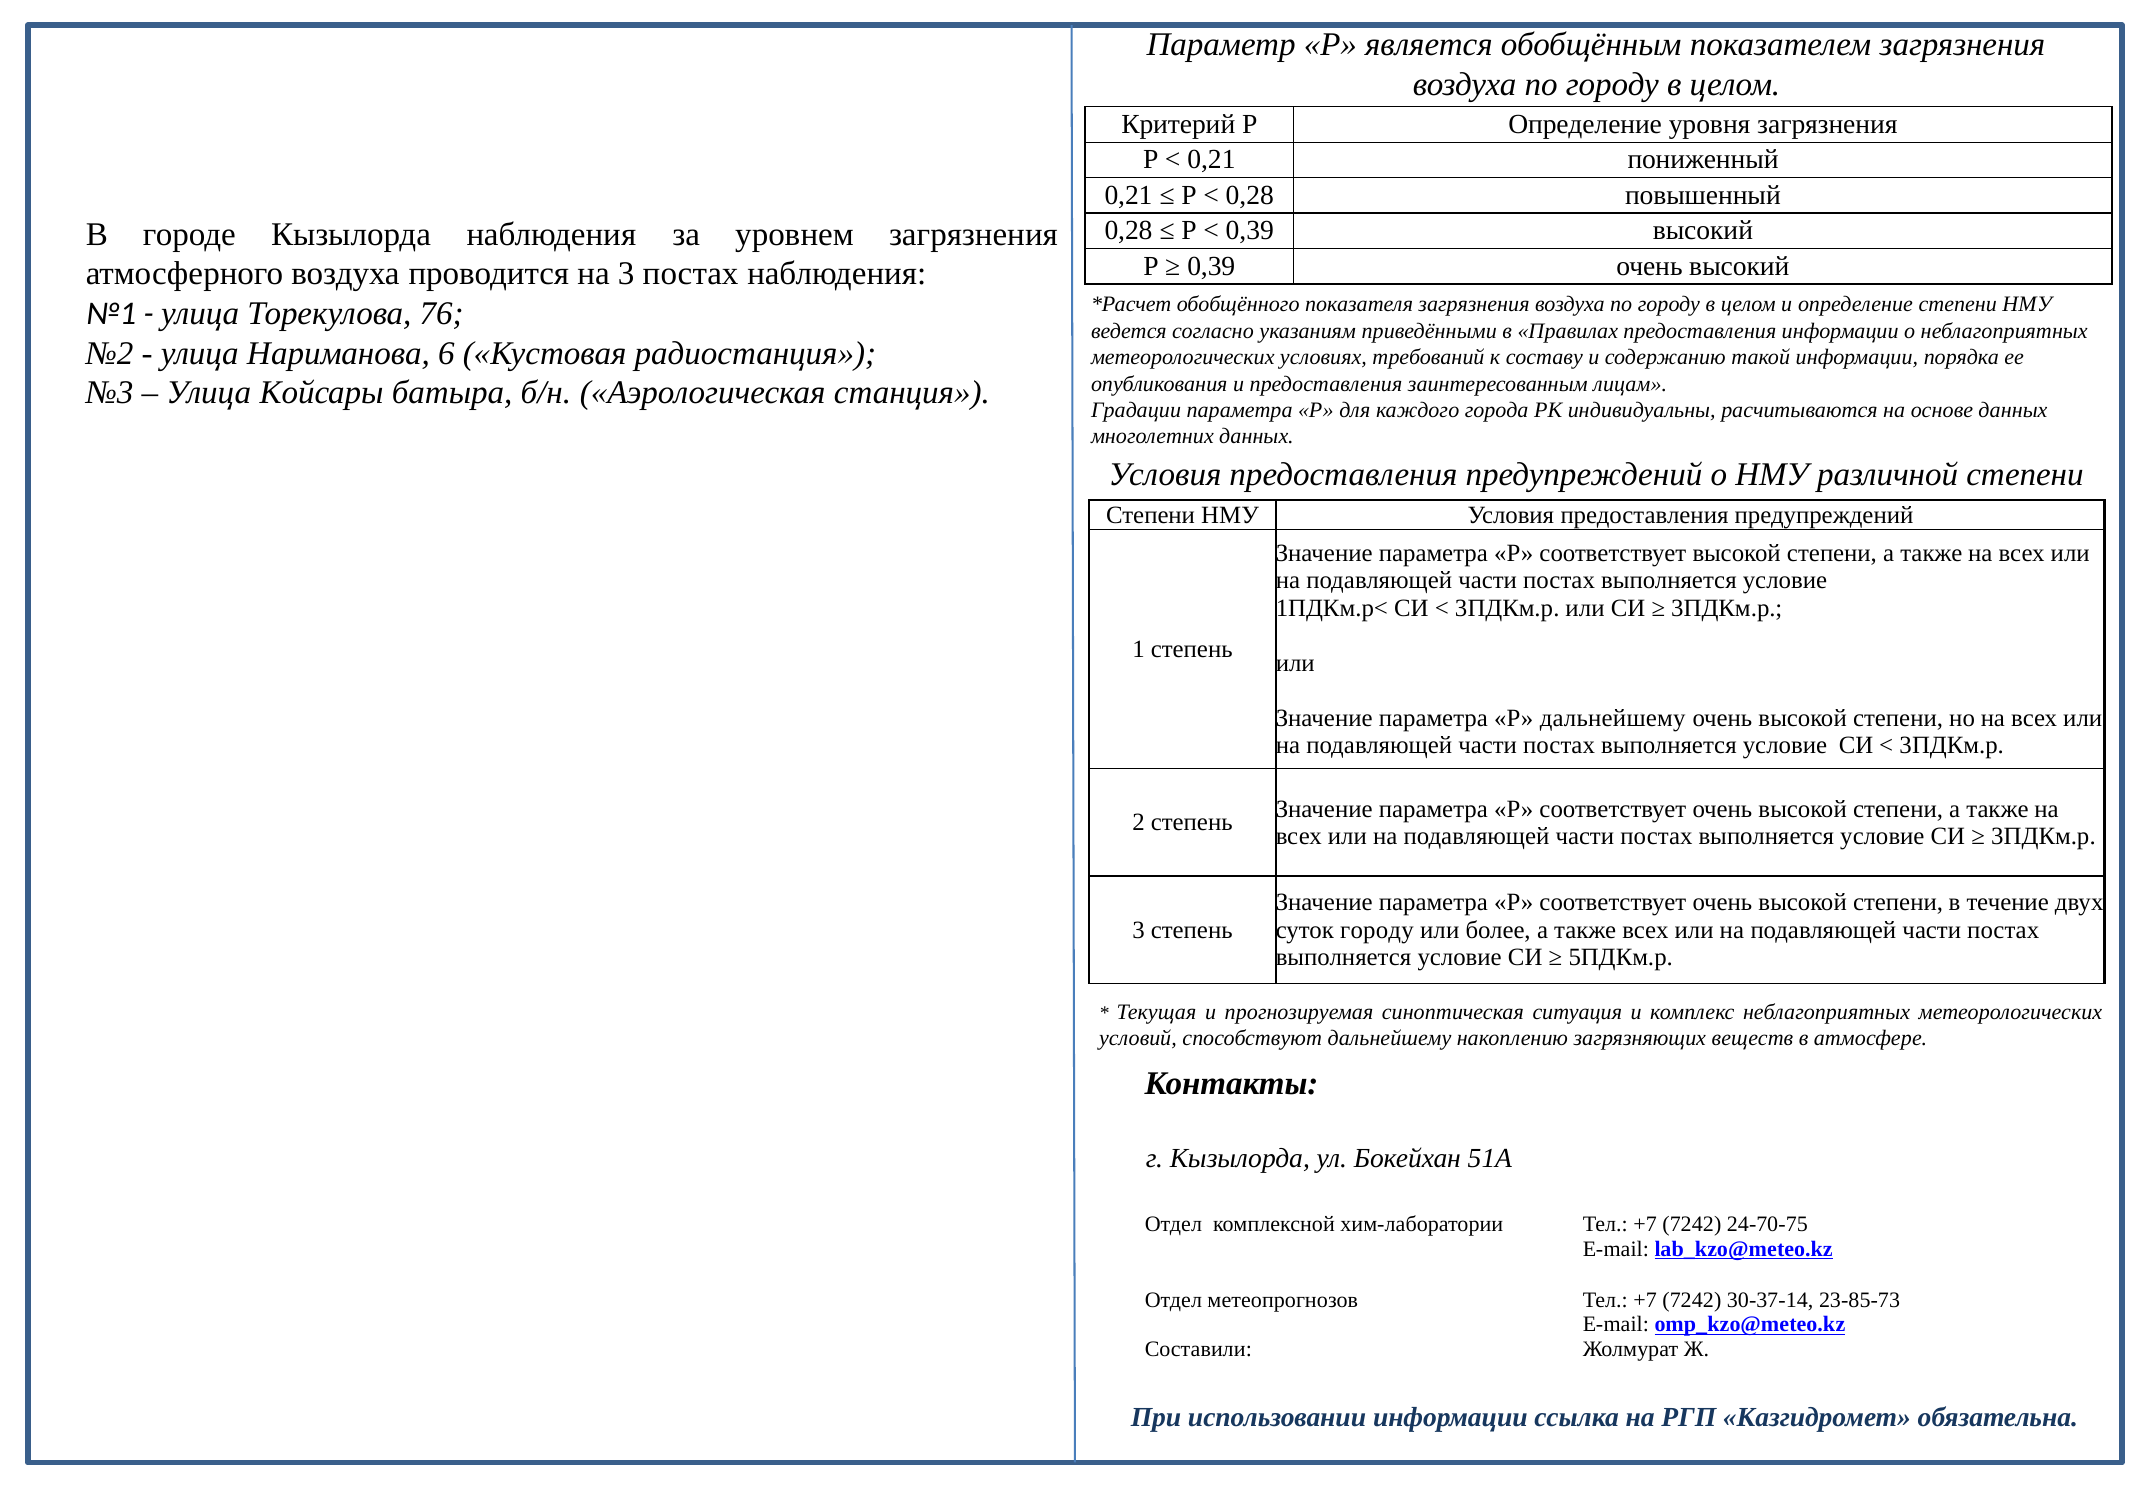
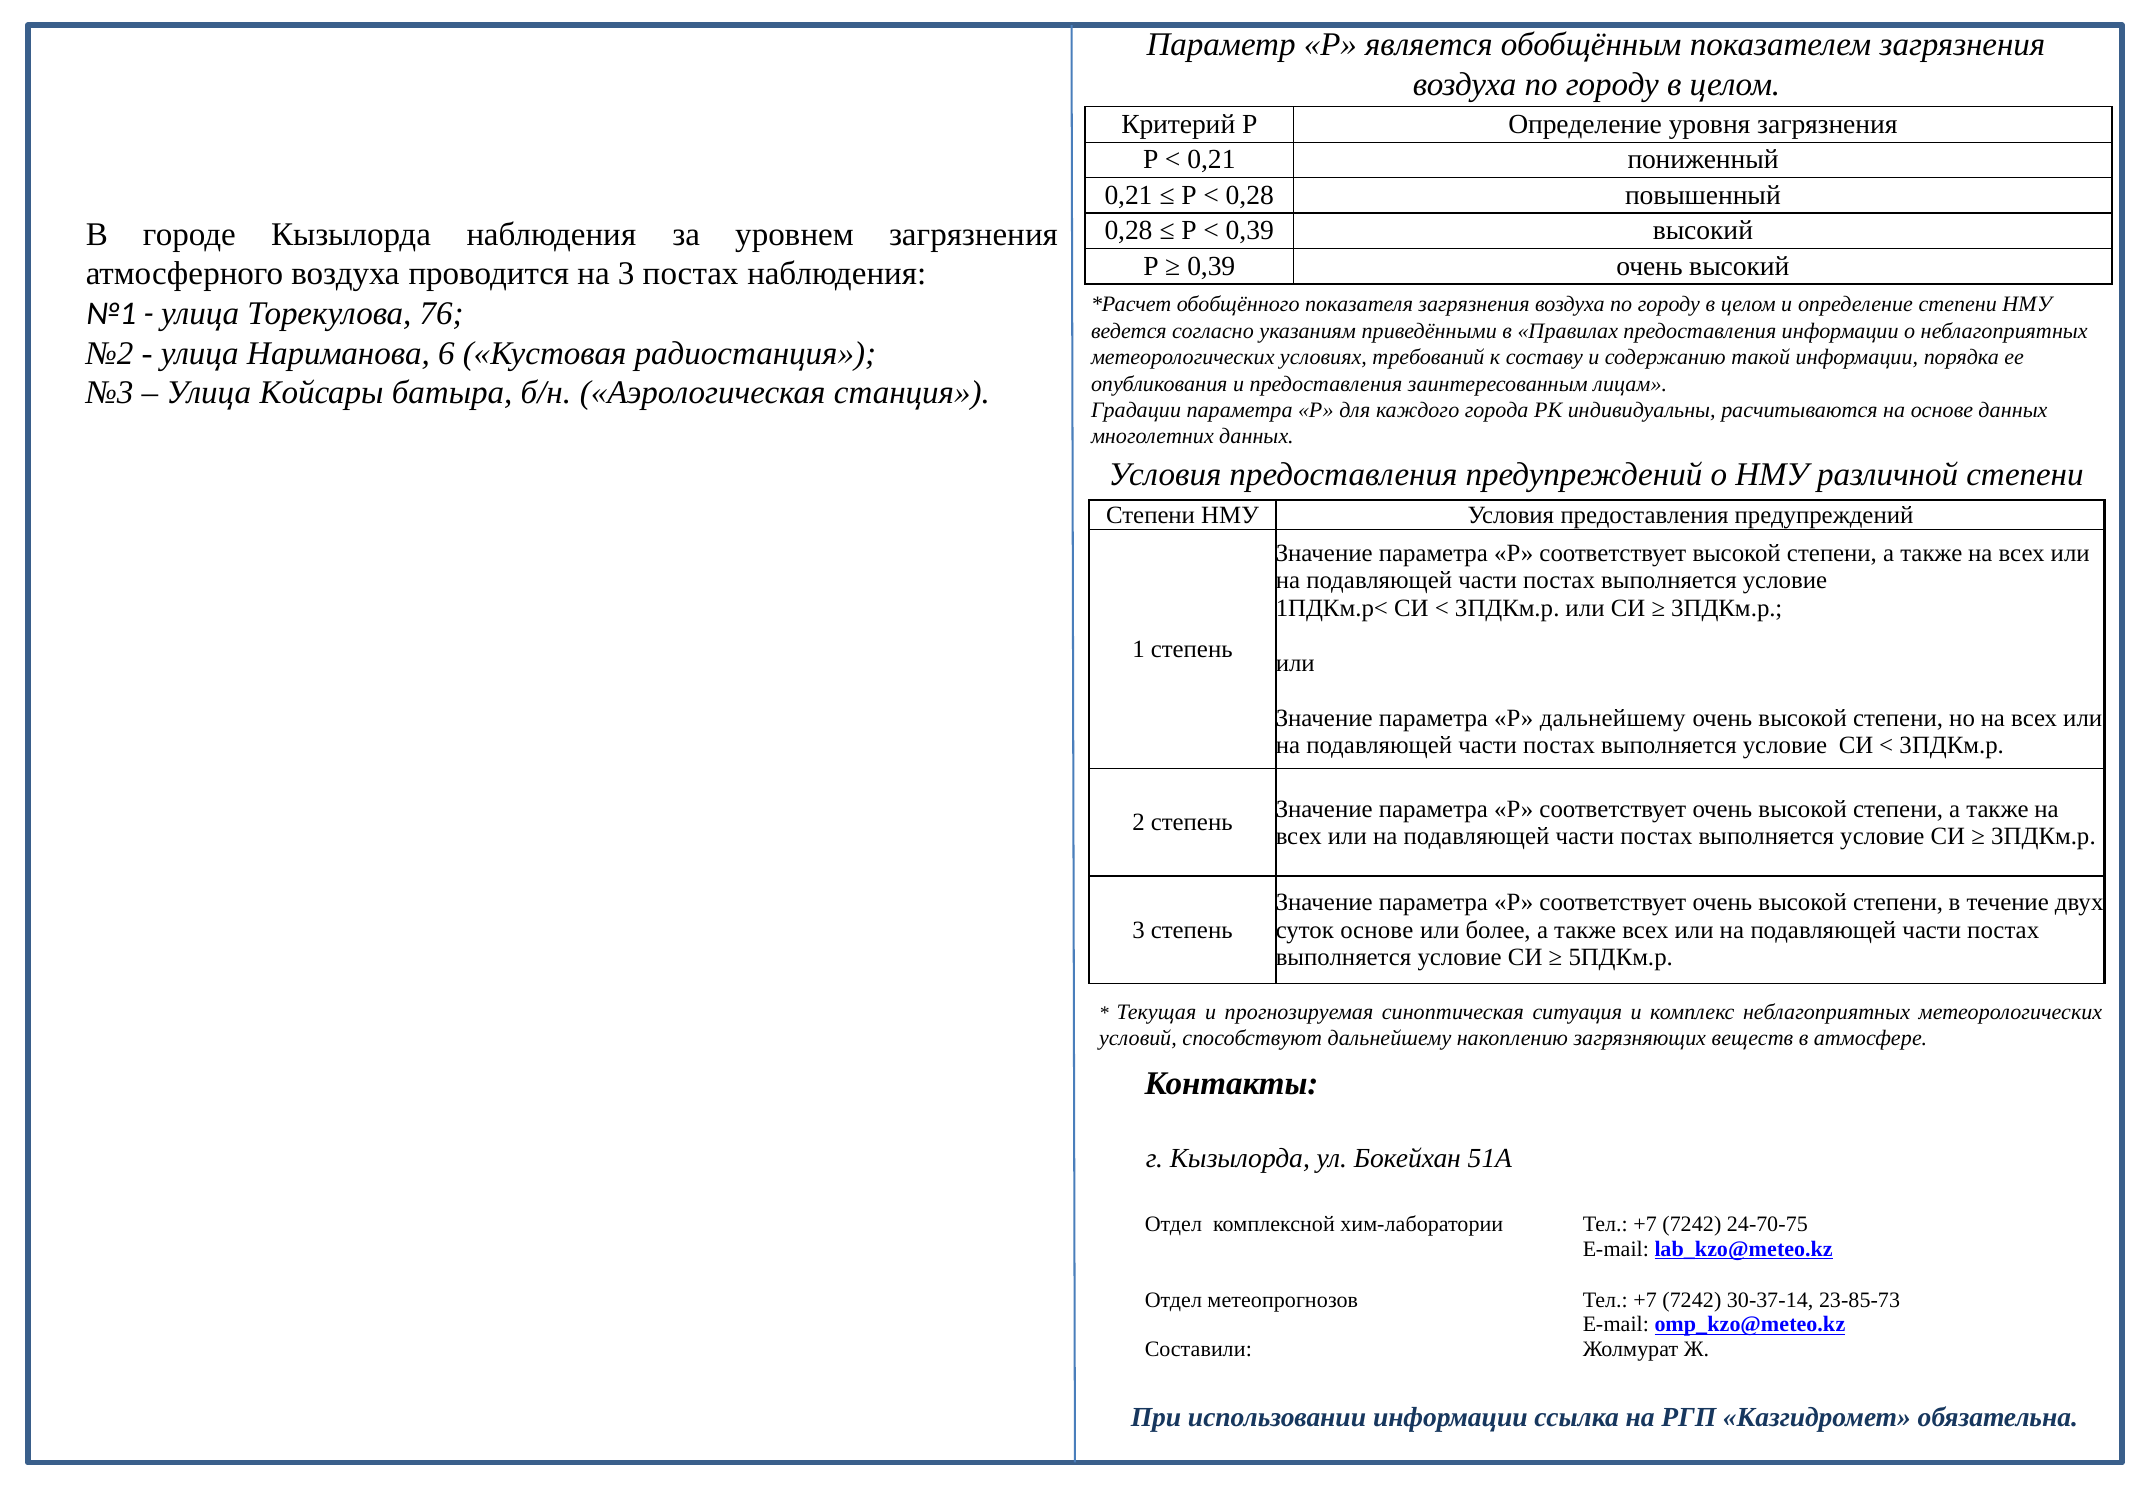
суток городу: городу -> основе
